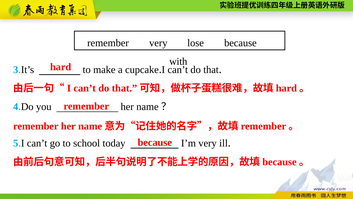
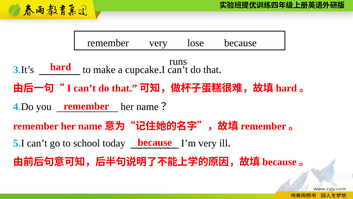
with: with -> runs
